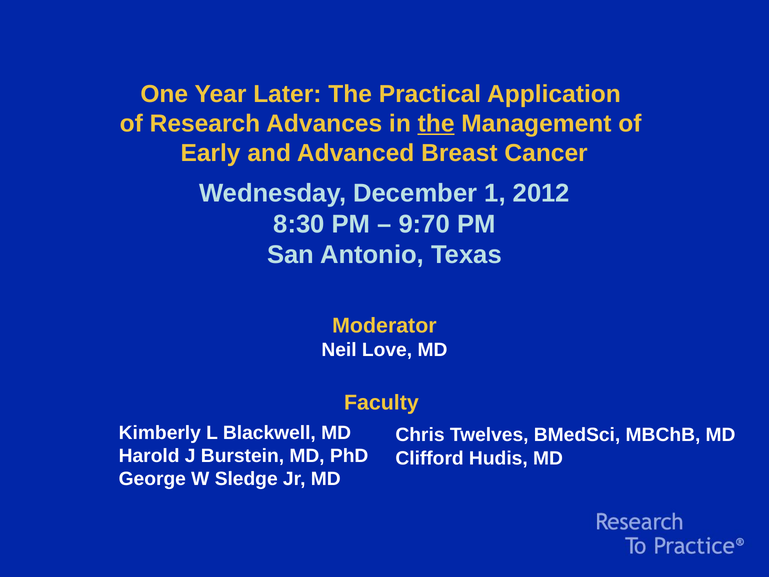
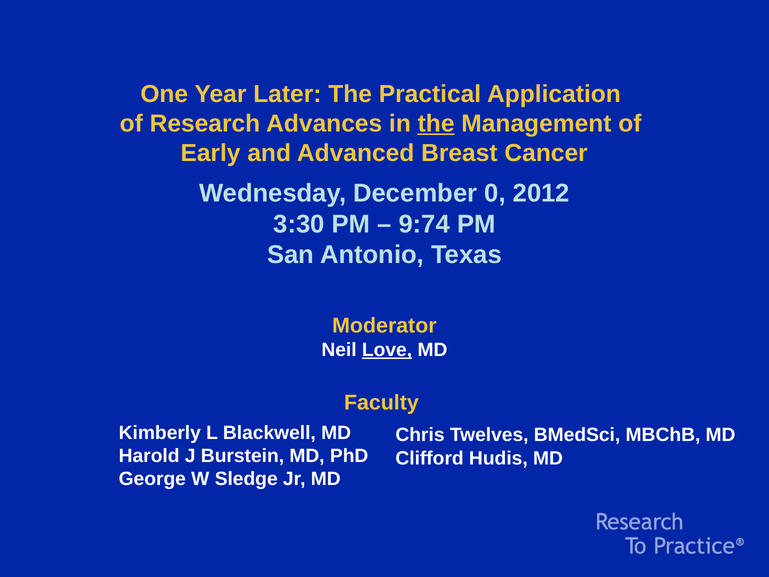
1: 1 -> 0
8:30: 8:30 -> 3:30
9:70: 9:70 -> 9:74
Love underline: none -> present
